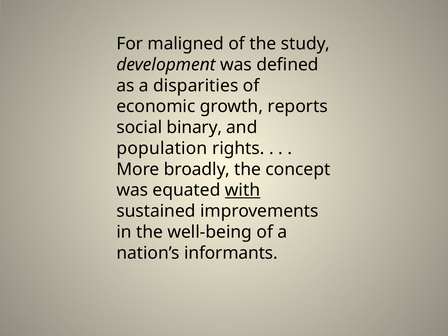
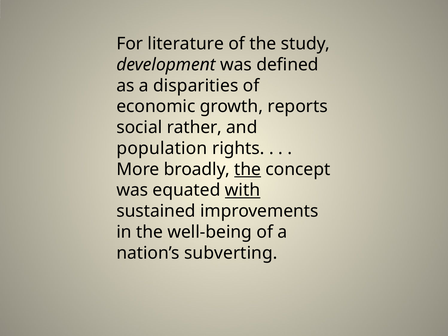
maligned: maligned -> literature
binary: binary -> rather
the at (248, 169) underline: none -> present
informants: informants -> subverting
